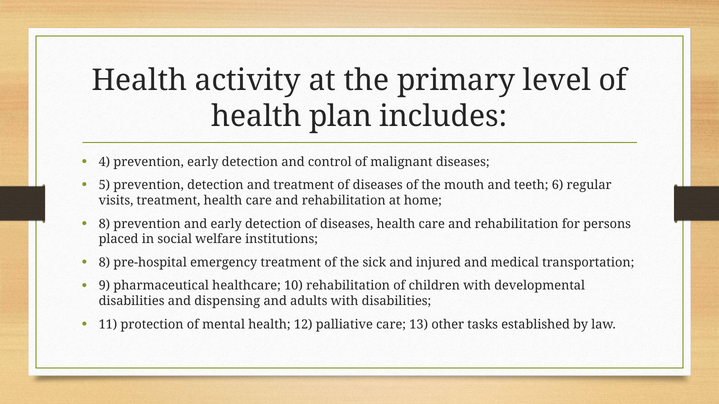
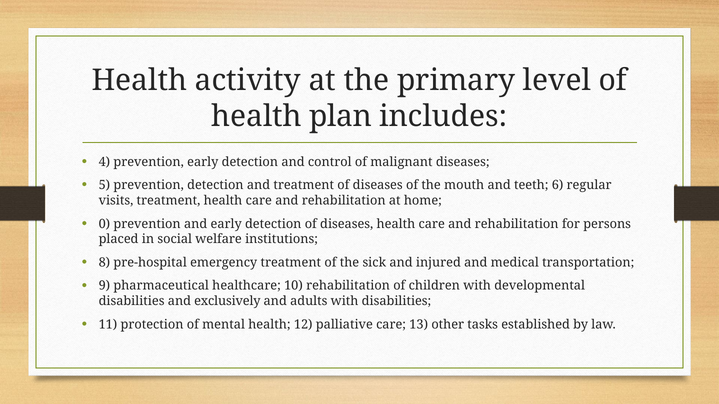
8 at (104, 224): 8 -> 0
dispensing: dispensing -> exclusively
